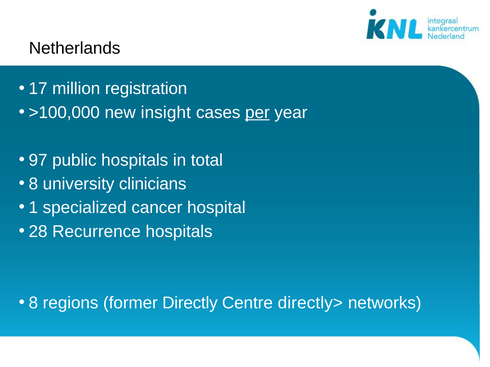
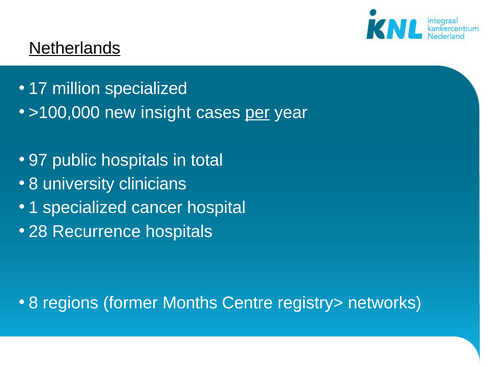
Netherlands underline: none -> present
million registration: registration -> specialized
Directly: Directly -> Months
directly>: directly> -> registry>
